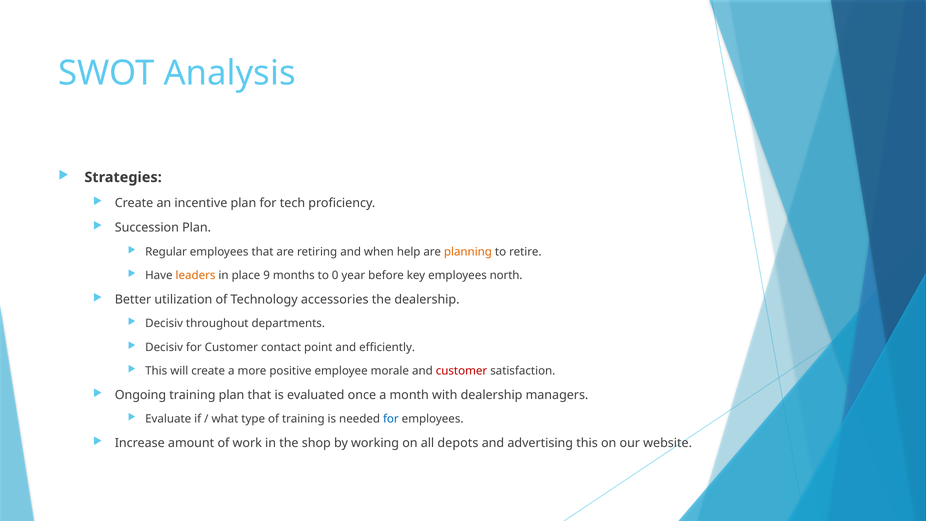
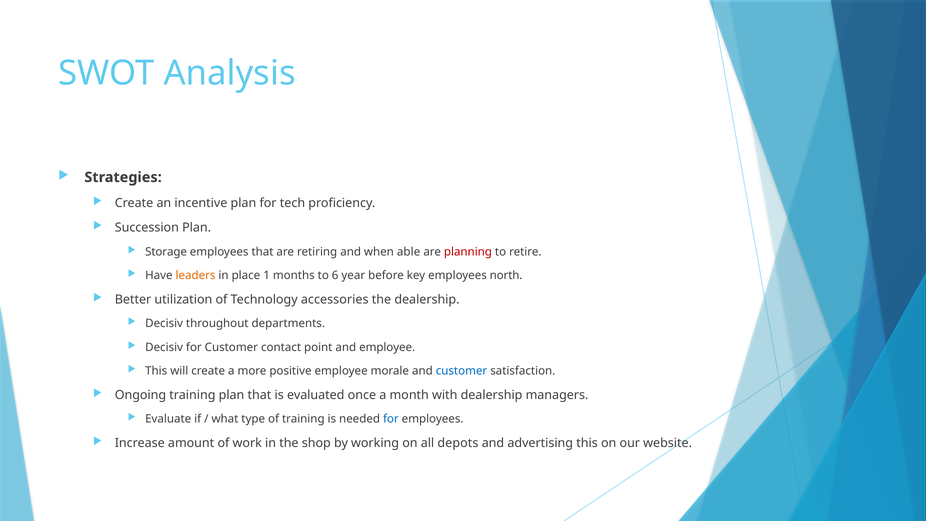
Regular: Regular -> Storage
help: help -> able
planning colour: orange -> red
9: 9 -> 1
0: 0 -> 6
and efficiently: efficiently -> employee
customer at (462, 371) colour: red -> blue
